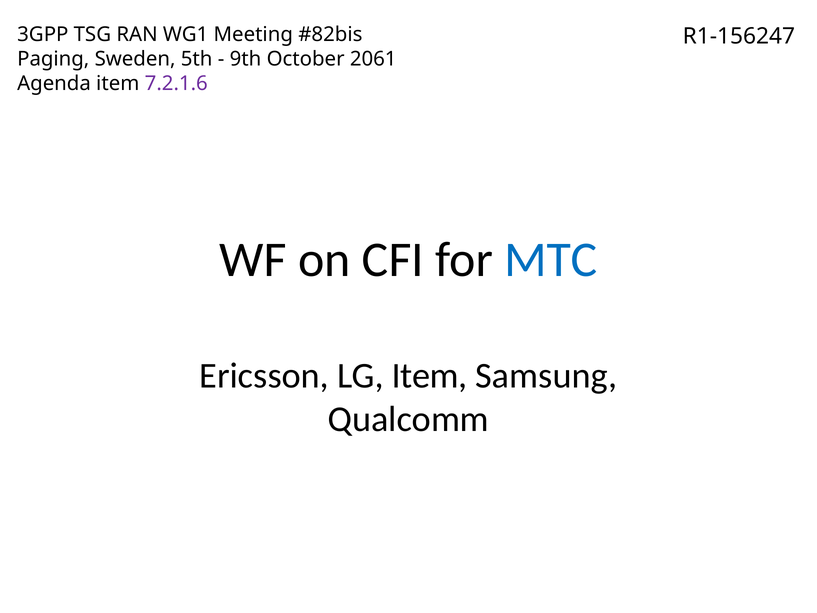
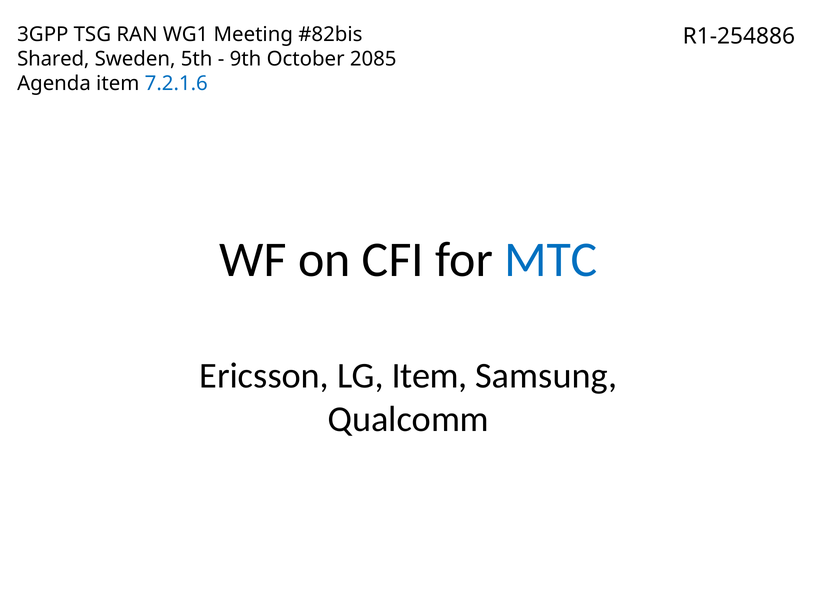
R1-156247: R1-156247 -> R1-254886
Paging: Paging -> Shared
2061: 2061 -> 2085
7.2.1.6 colour: purple -> blue
